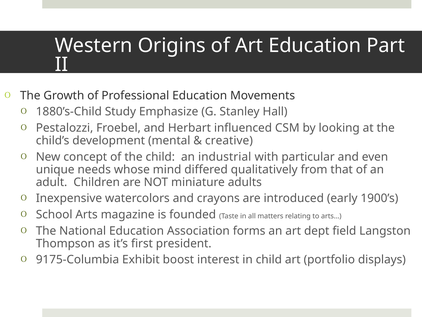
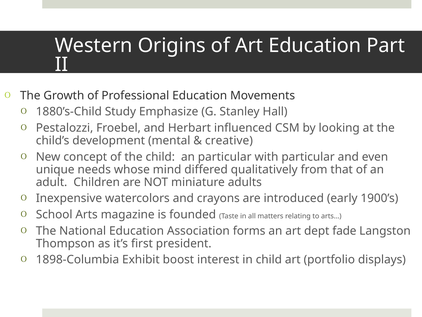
an industrial: industrial -> particular
field: field -> fade
9175-Columbia: 9175-Columbia -> 1898-Columbia
